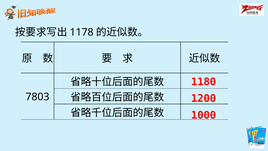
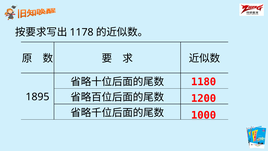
7803: 7803 -> 1895
